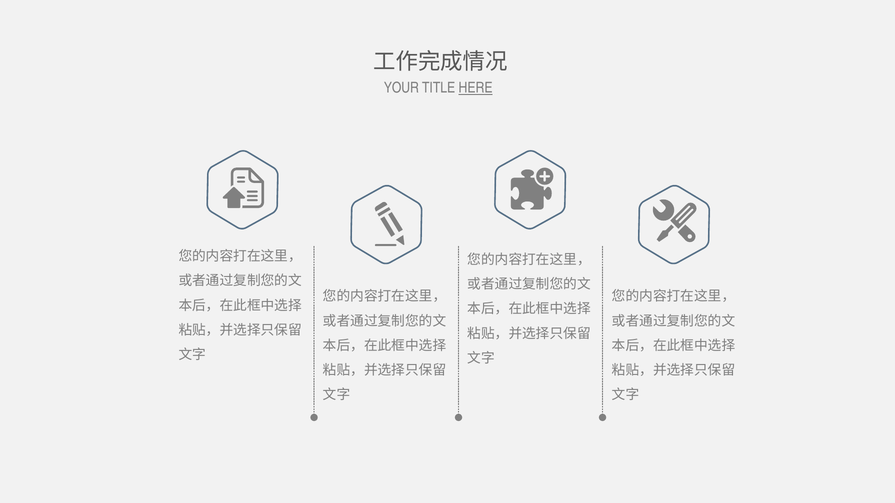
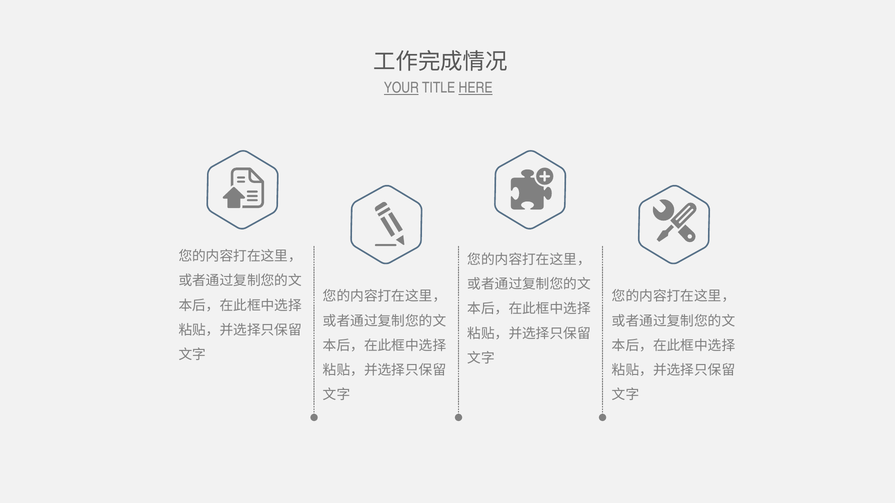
YOUR underline: none -> present
